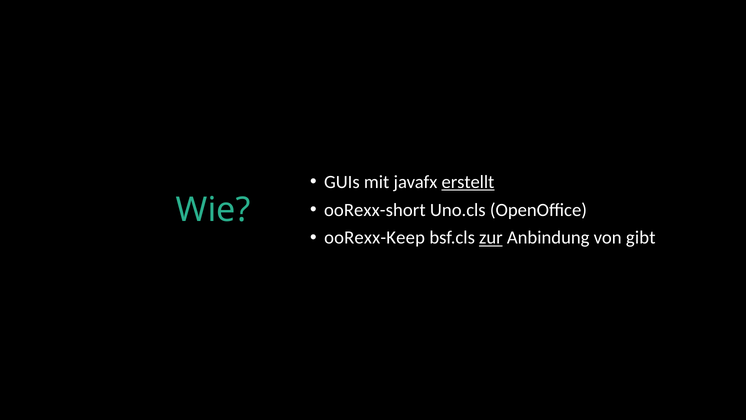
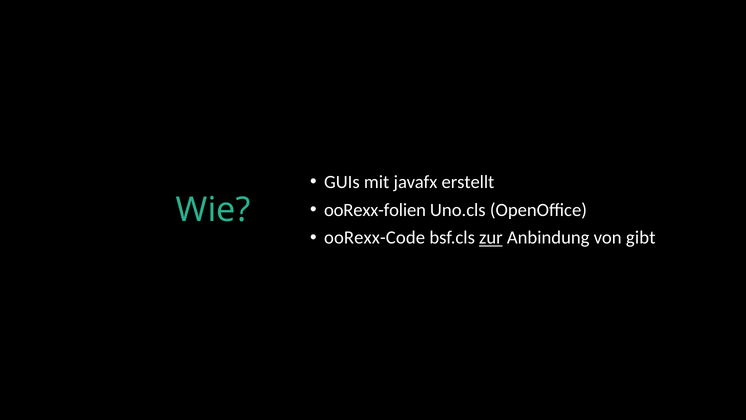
erstellt underline: present -> none
ooRexx-short: ooRexx-short -> ooRexx-folien
ooRexx-Keep: ooRexx-Keep -> ooRexx-Code
